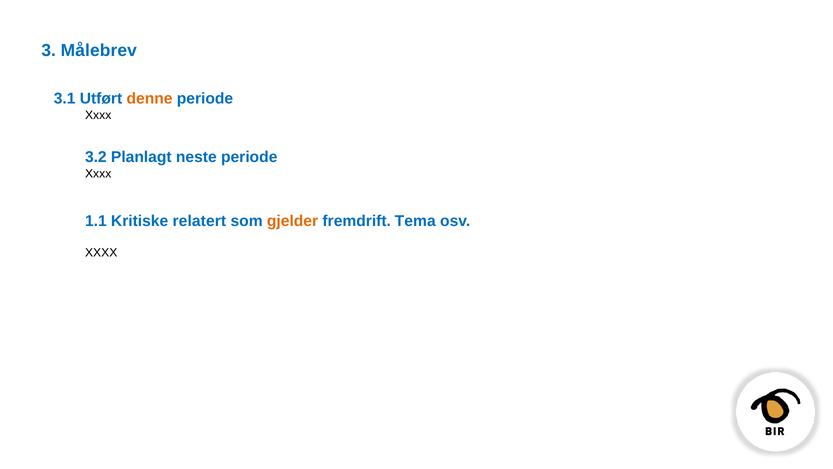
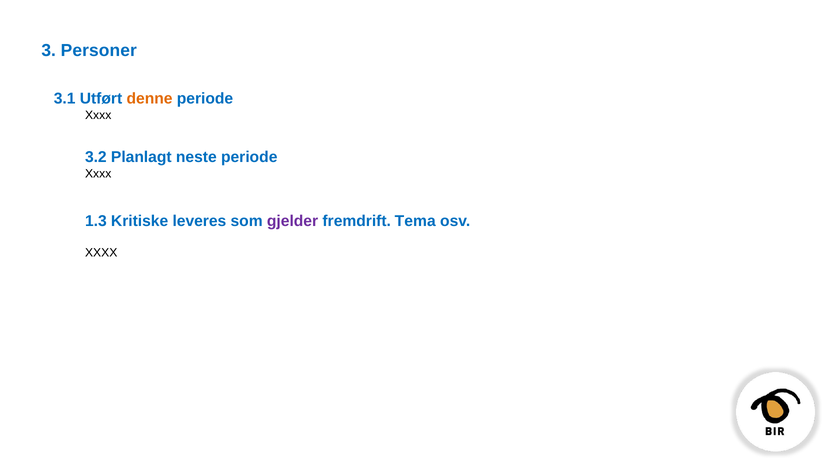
Målebrev: Målebrev -> Personer
1.1: 1.1 -> 1.3
relatert: relatert -> leveres
gjelder colour: orange -> purple
